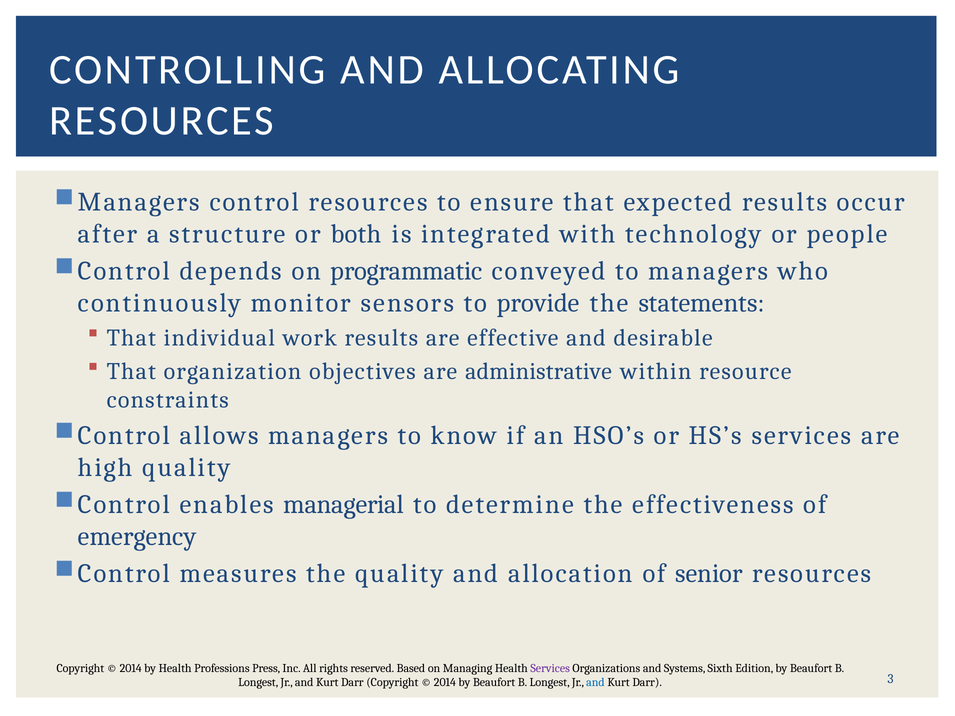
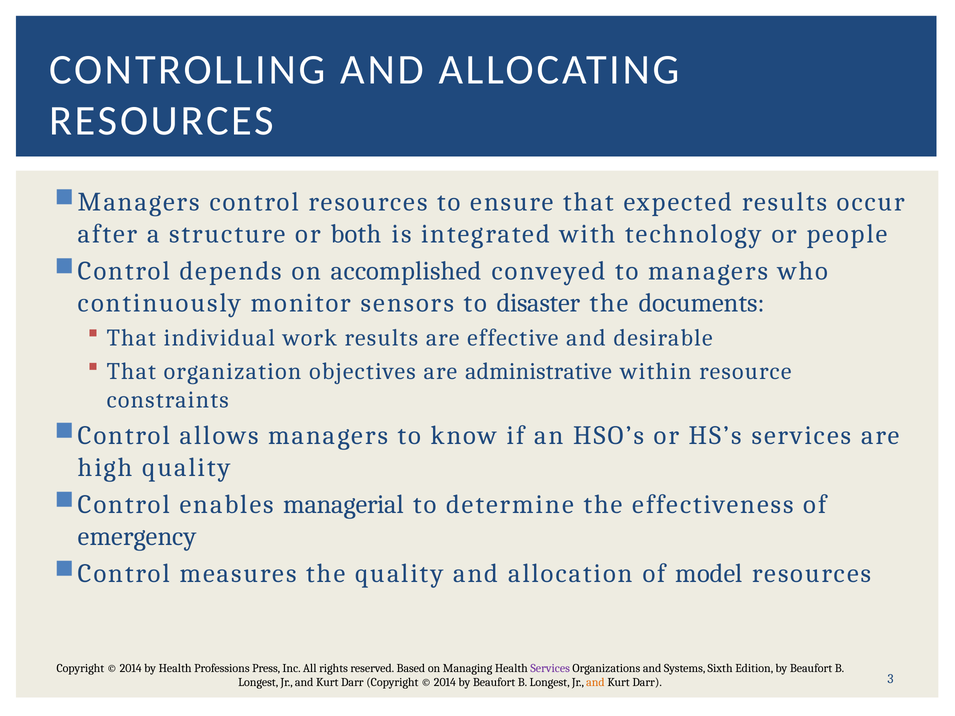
programmatic: programmatic -> accomplished
provide: provide -> disaster
statements: statements -> documents
senior: senior -> model
and at (595, 683) colour: blue -> orange
